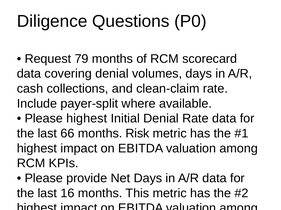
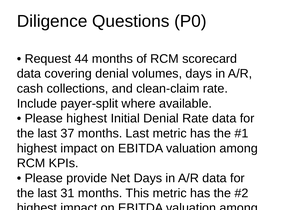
79: 79 -> 44
66: 66 -> 37
months Risk: Risk -> Last
16: 16 -> 31
